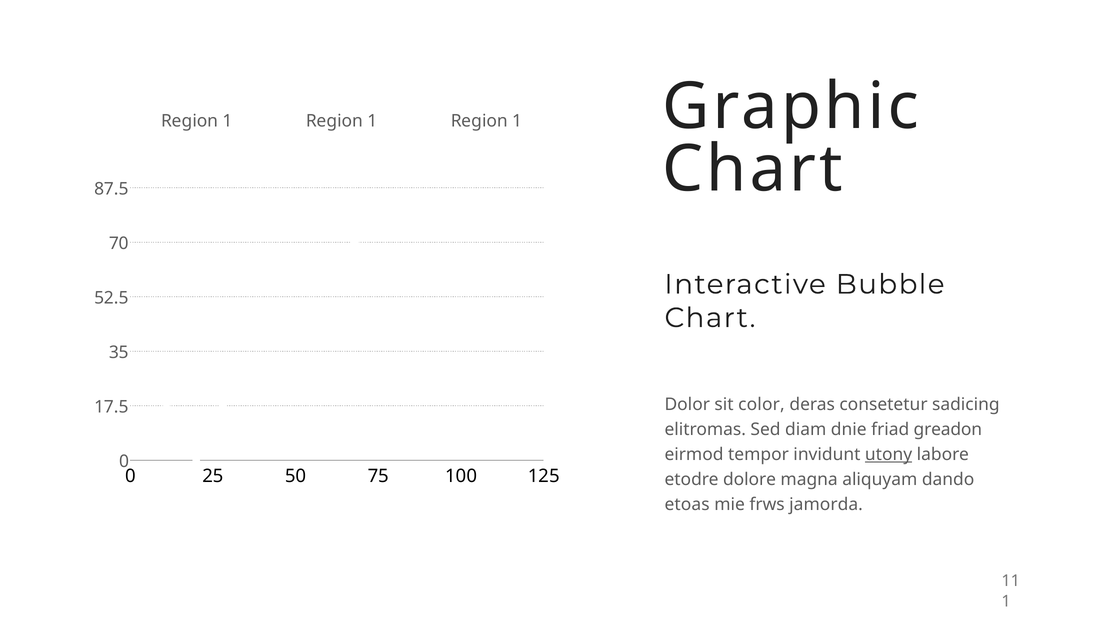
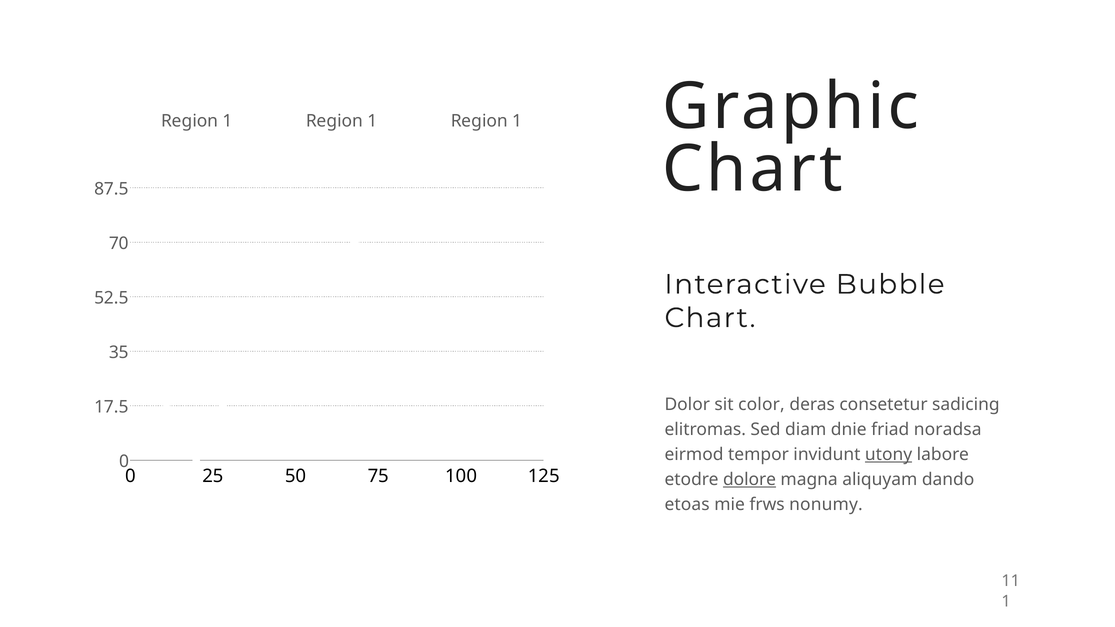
greadon: greadon -> noradsa
dolore underline: none -> present
jamorda: jamorda -> nonumy
